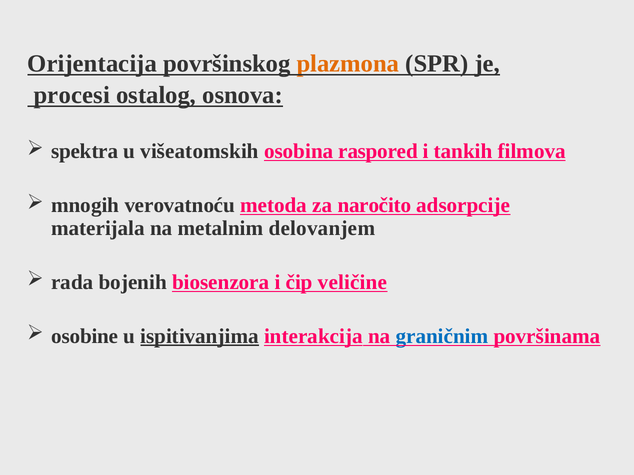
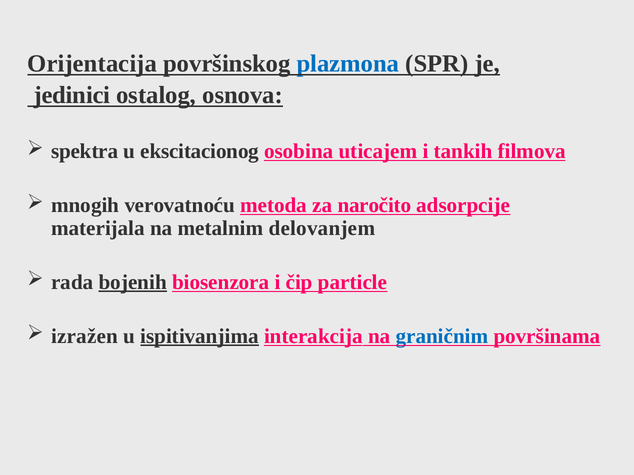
plazmona colour: orange -> blue
procesi: procesi -> jedinici
višeatomskih: višeatomskih -> ekscitacionog
raspored: raspored -> uticajem
bojenih underline: none -> present
veličine: veličine -> particle
osobine: osobine -> izražen
